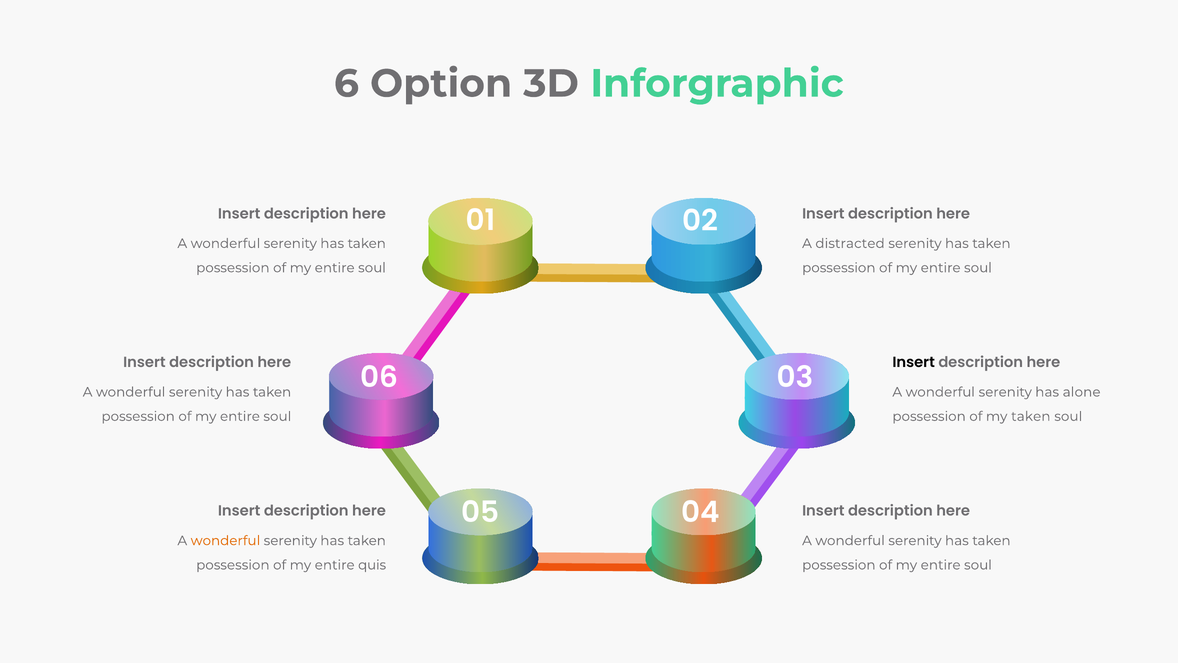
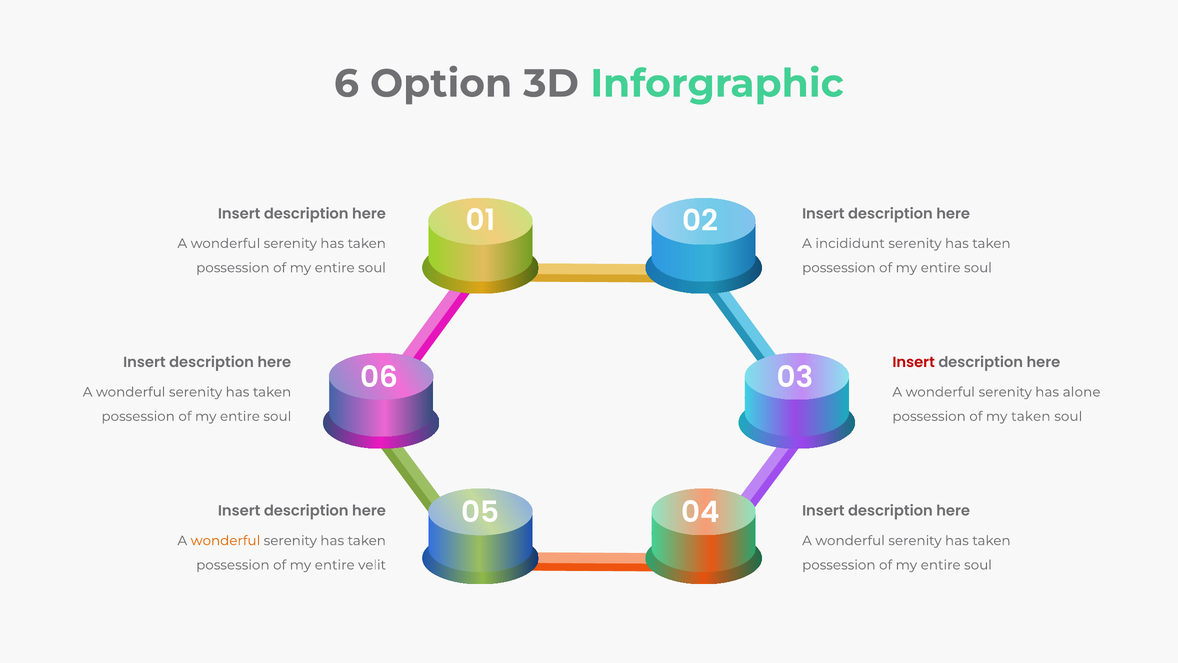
distracted: distracted -> incididunt
Insert at (914, 362) colour: black -> red
quis: quis -> velit
